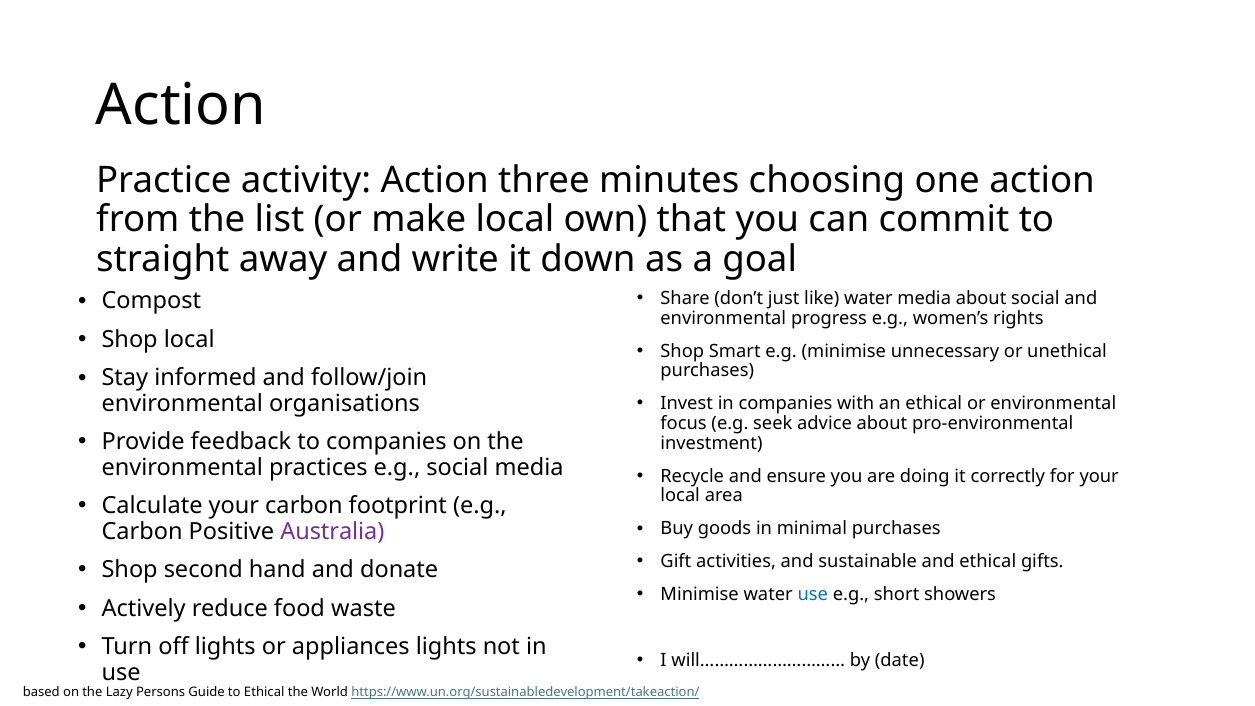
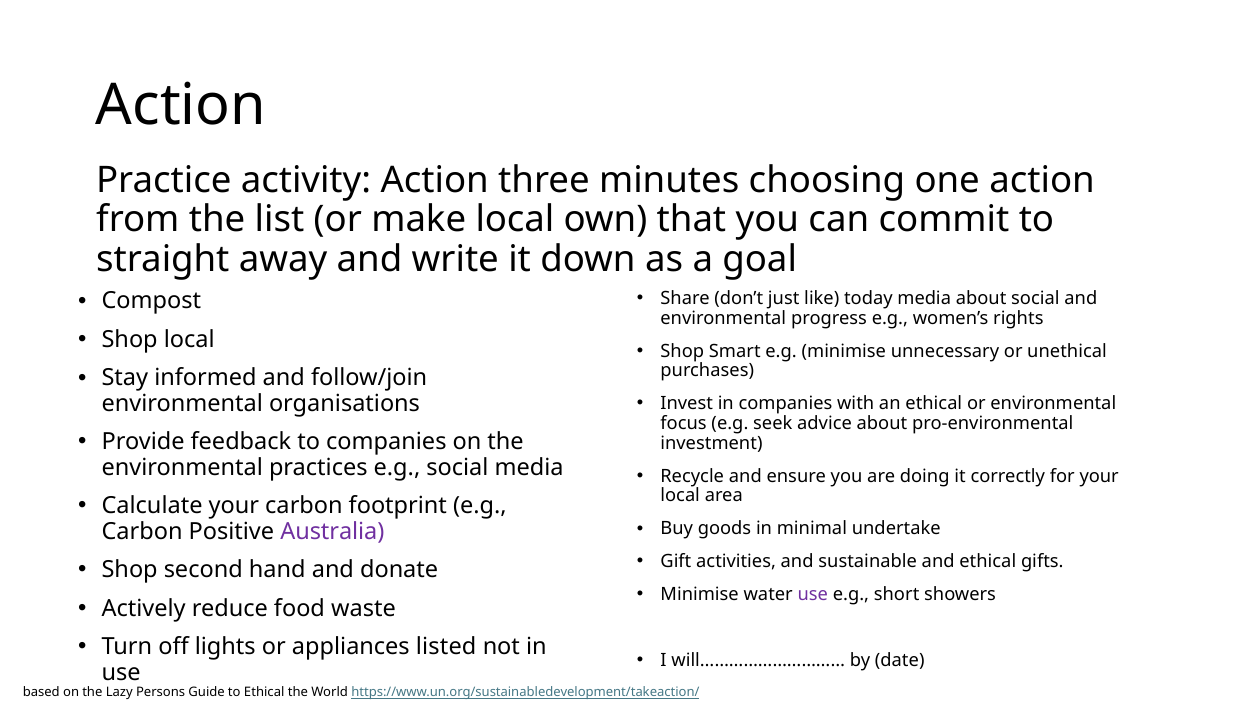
like water: water -> today
minimal purchases: purchases -> undertake
use at (813, 594) colour: blue -> purple
appliances lights: lights -> listed
